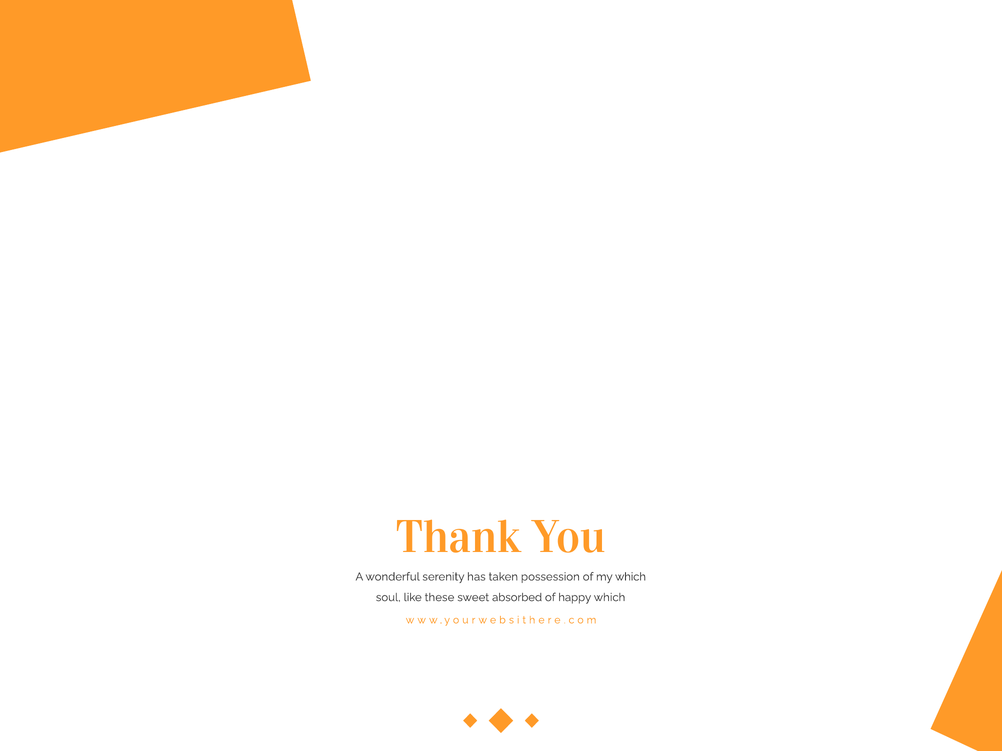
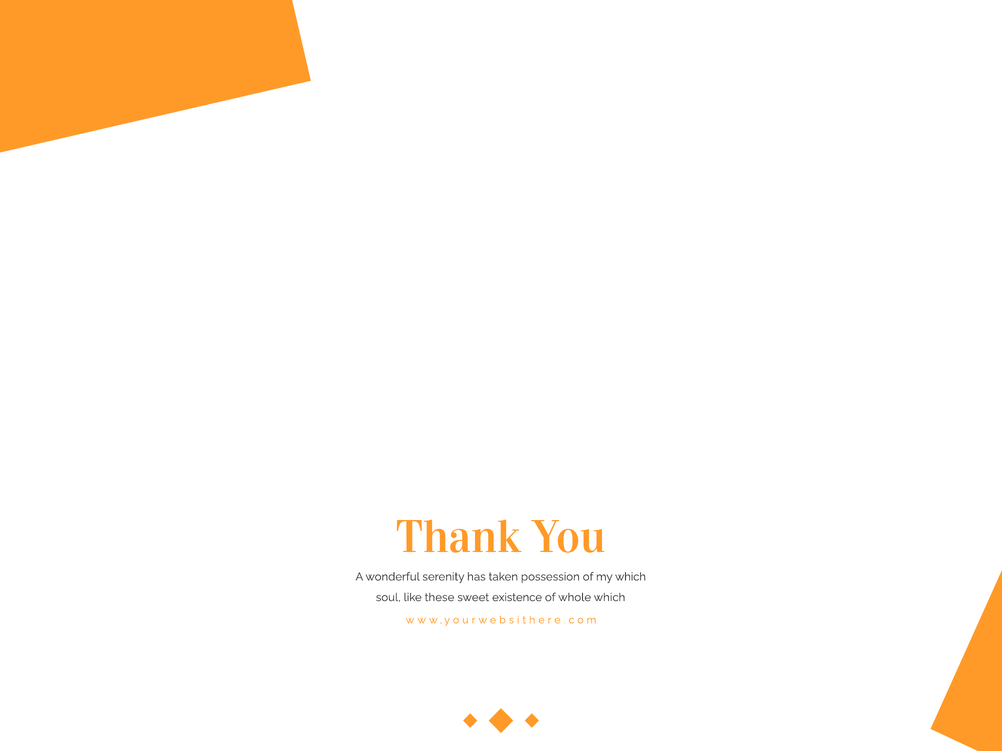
absorbed: absorbed -> existence
happy: happy -> whole
